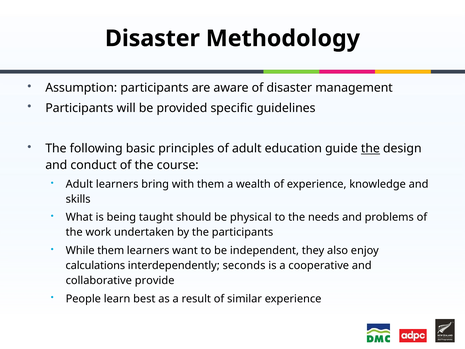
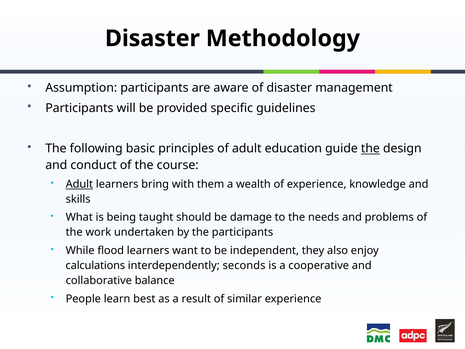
Adult at (79, 184) underline: none -> present
physical: physical -> damage
While them: them -> flood
provide: provide -> balance
